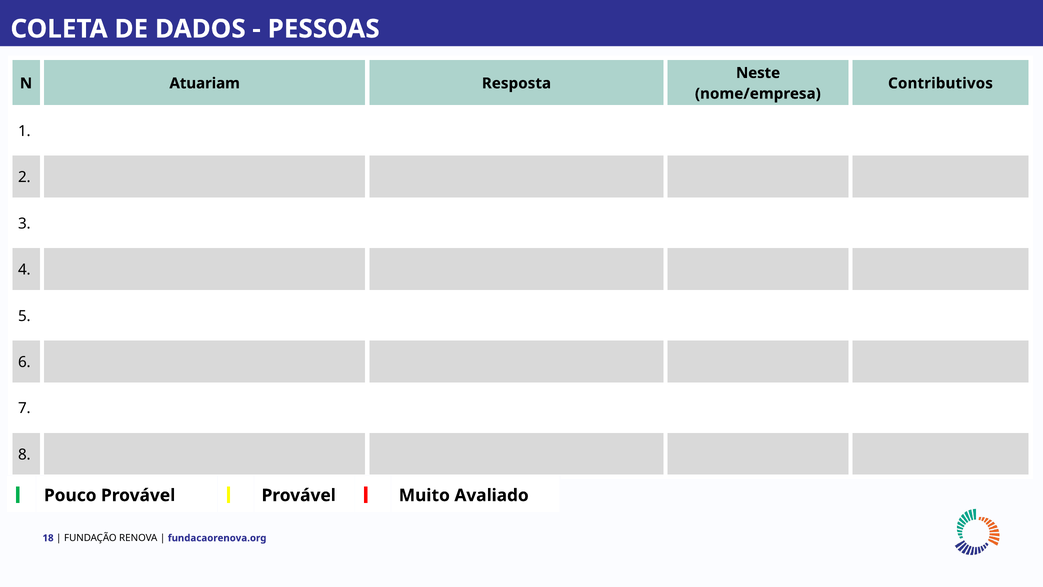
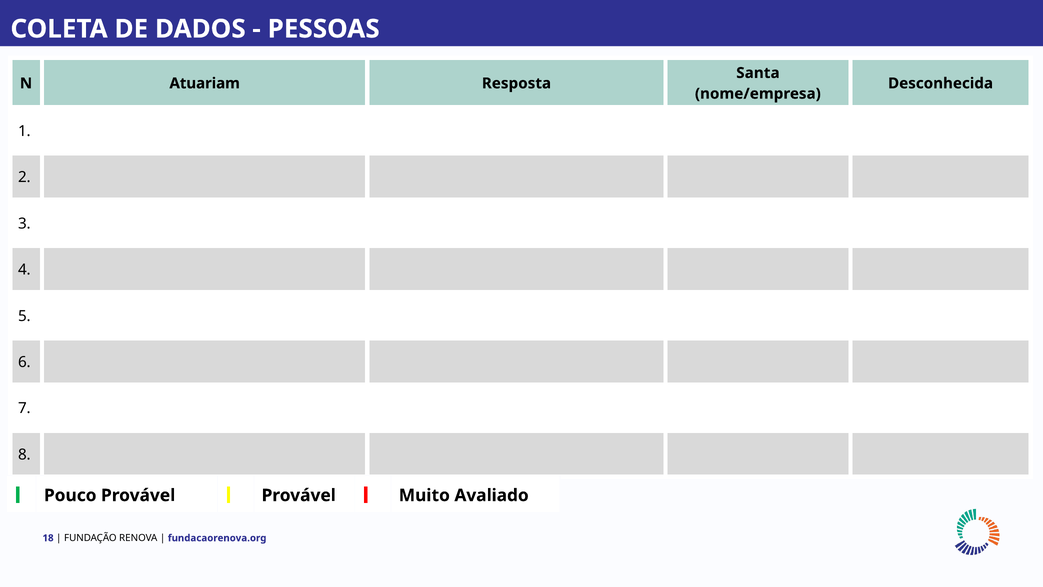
Neste: Neste -> Santa
Contributivos: Contributivos -> Desconhecida
